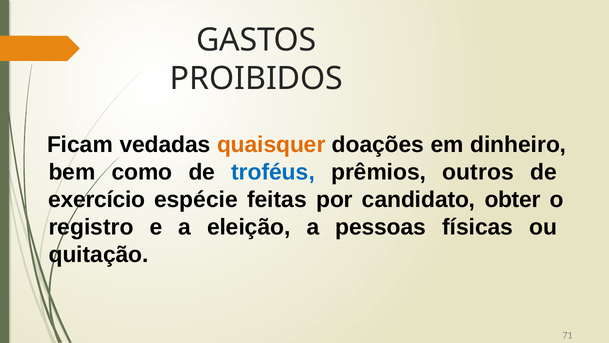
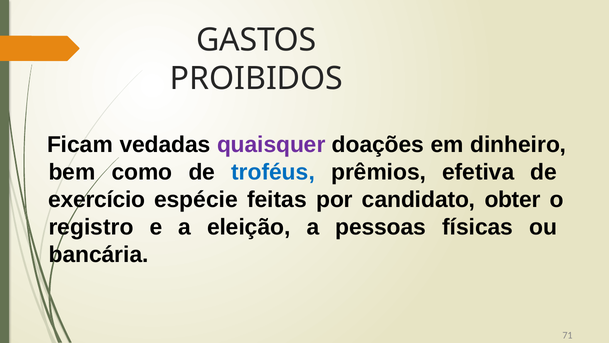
quaisquer colour: orange -> purple
outros: outros -> efetiva
quitação: quitação -> bancária
